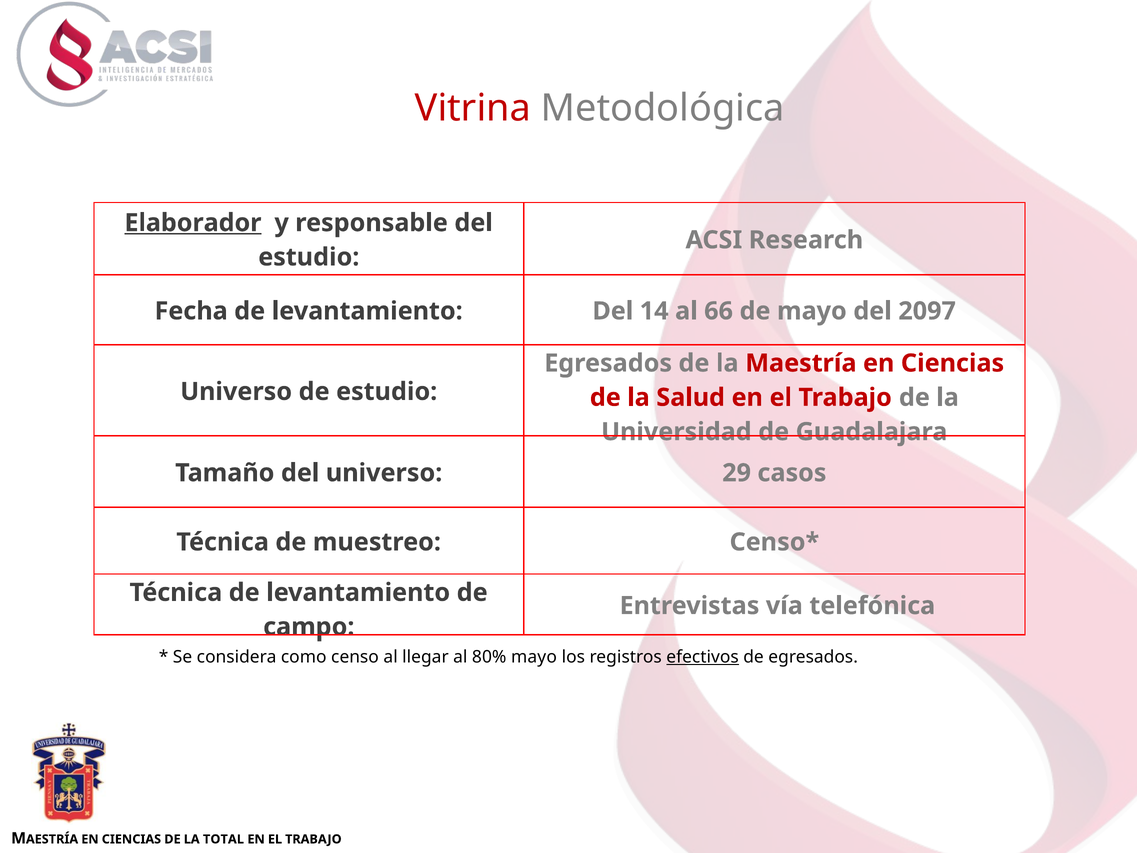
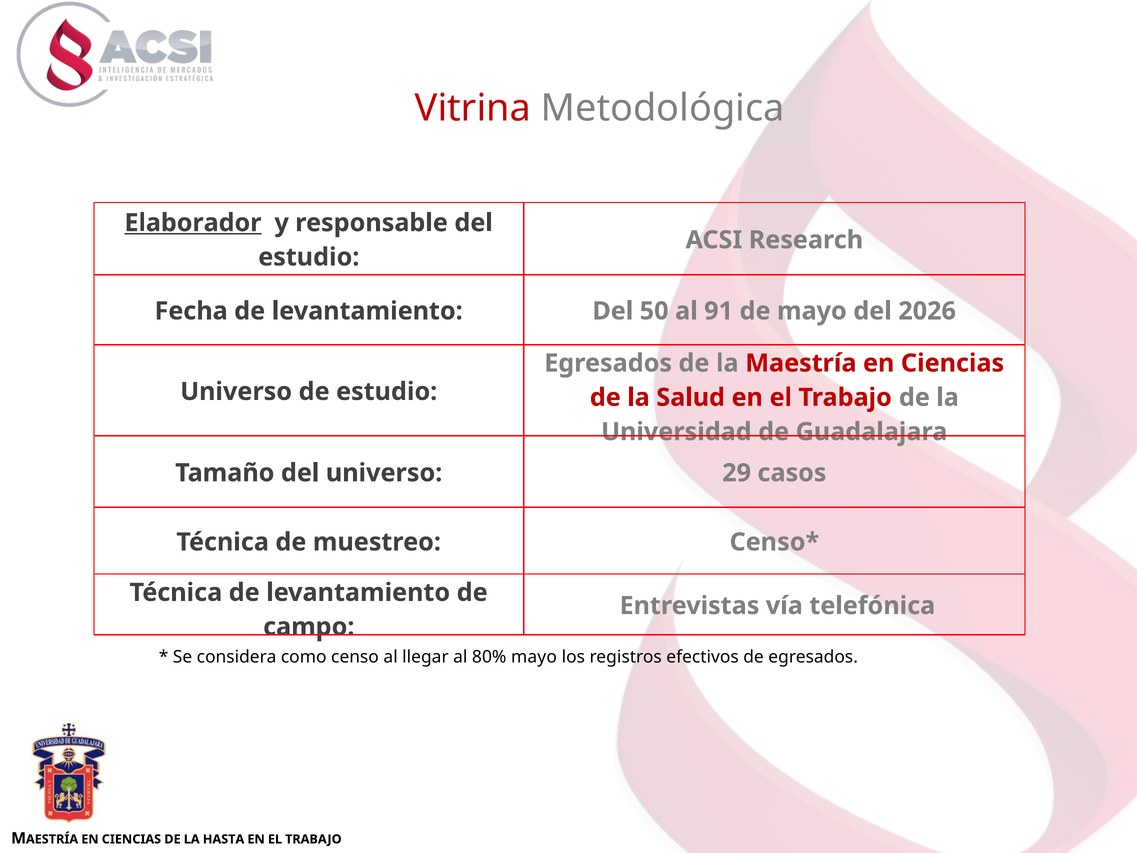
14: 14 -> 50
66: 66 -> 91
2097: 2097 -> 2026
efectivos underline: present -> none
TOTAL: TOTAL -> HASTA
